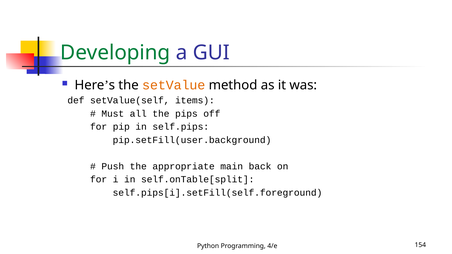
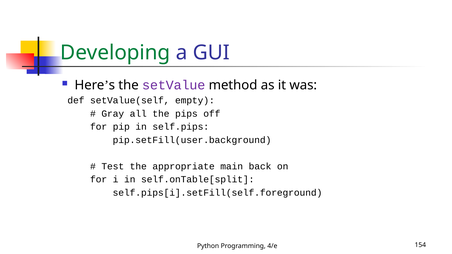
setValue colour: orange -> purple
items: items -> empty
Must: Must -> Gray
Push: Push -> Test
